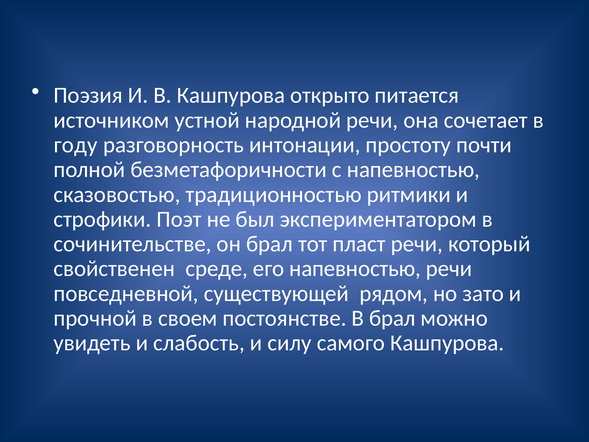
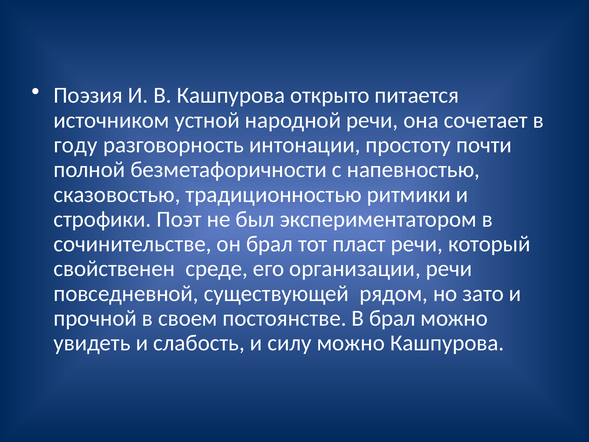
его напевностью: напевностью -> организации
силу самого: самого -> можно
